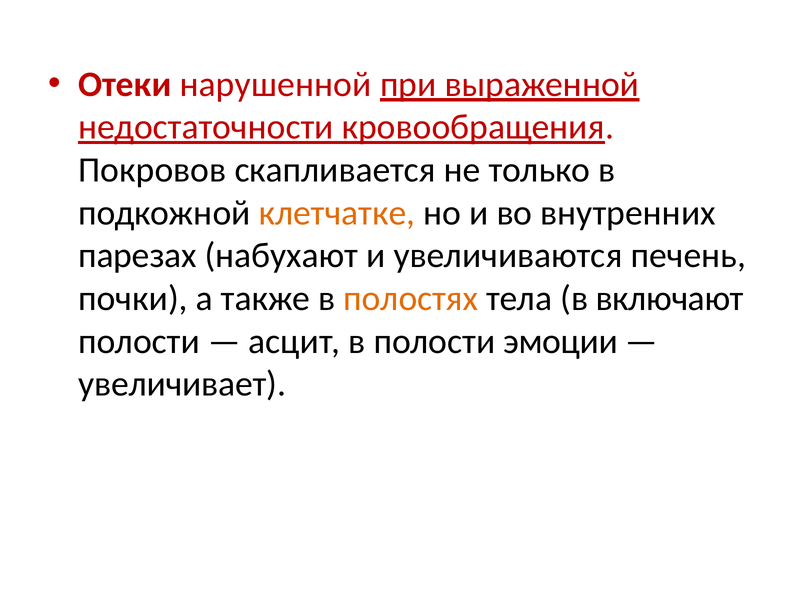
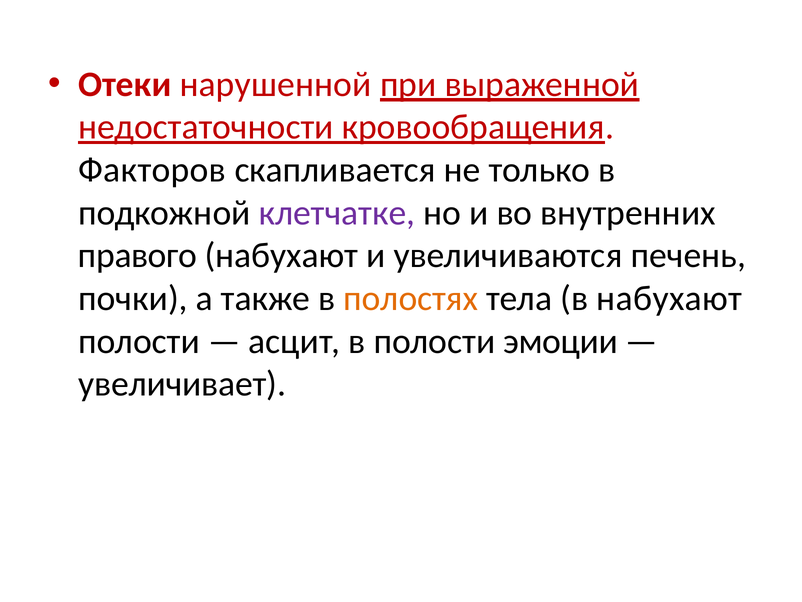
Покровов: Покровов -> Факторов
клетчатке colour: orange -> purple
парезах: парезах -> правого
в включают: включают -> набухают
